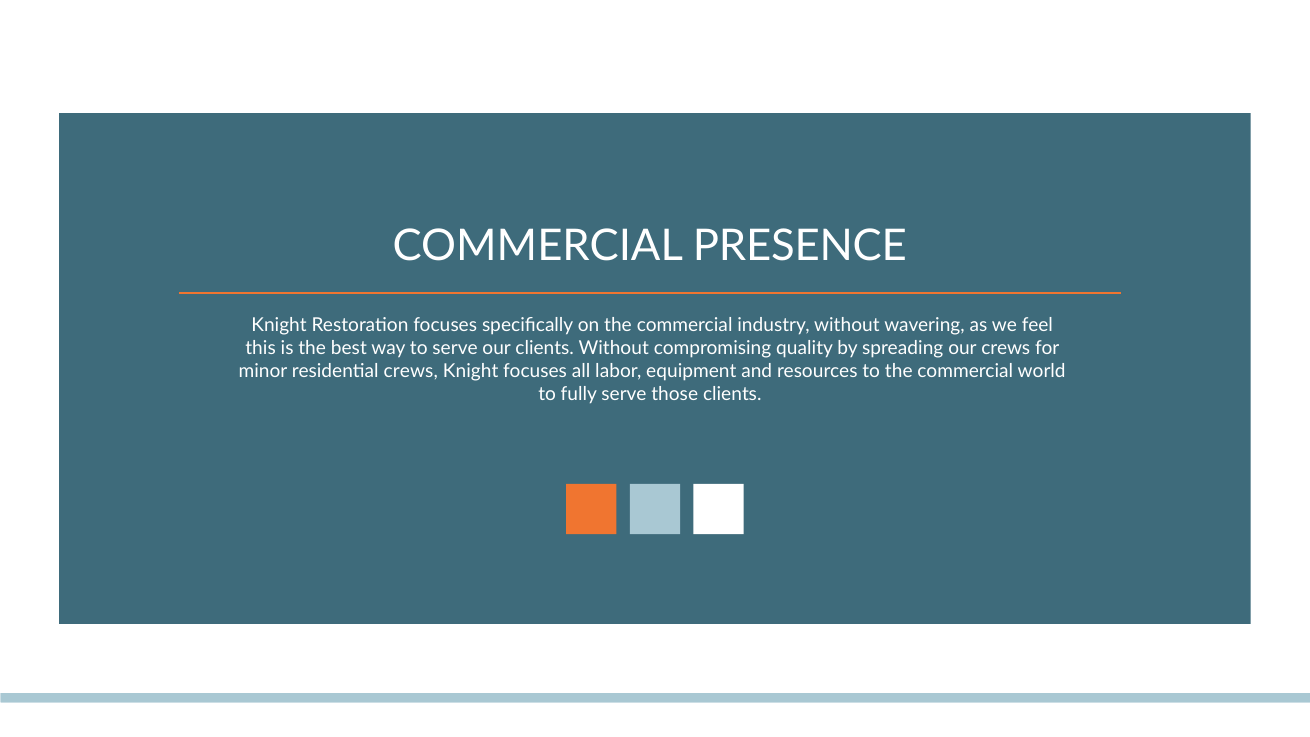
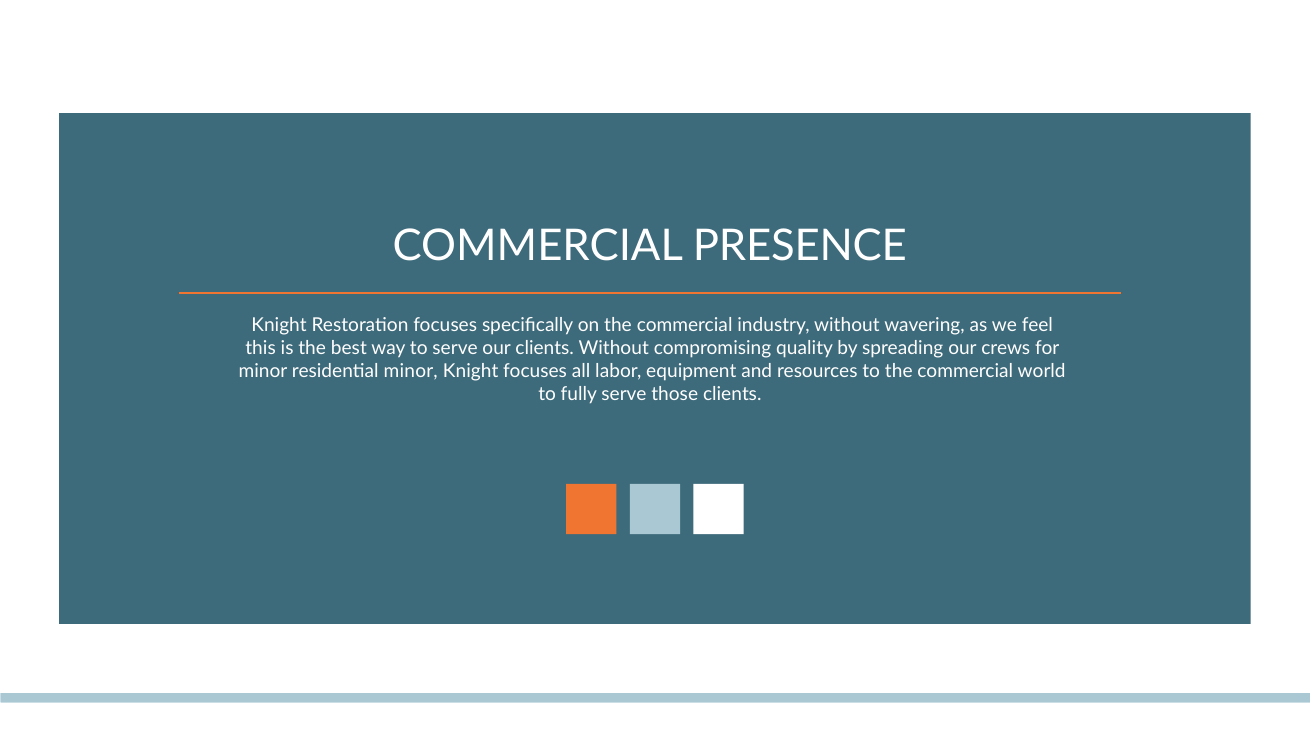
residential crews: crews -> minor
